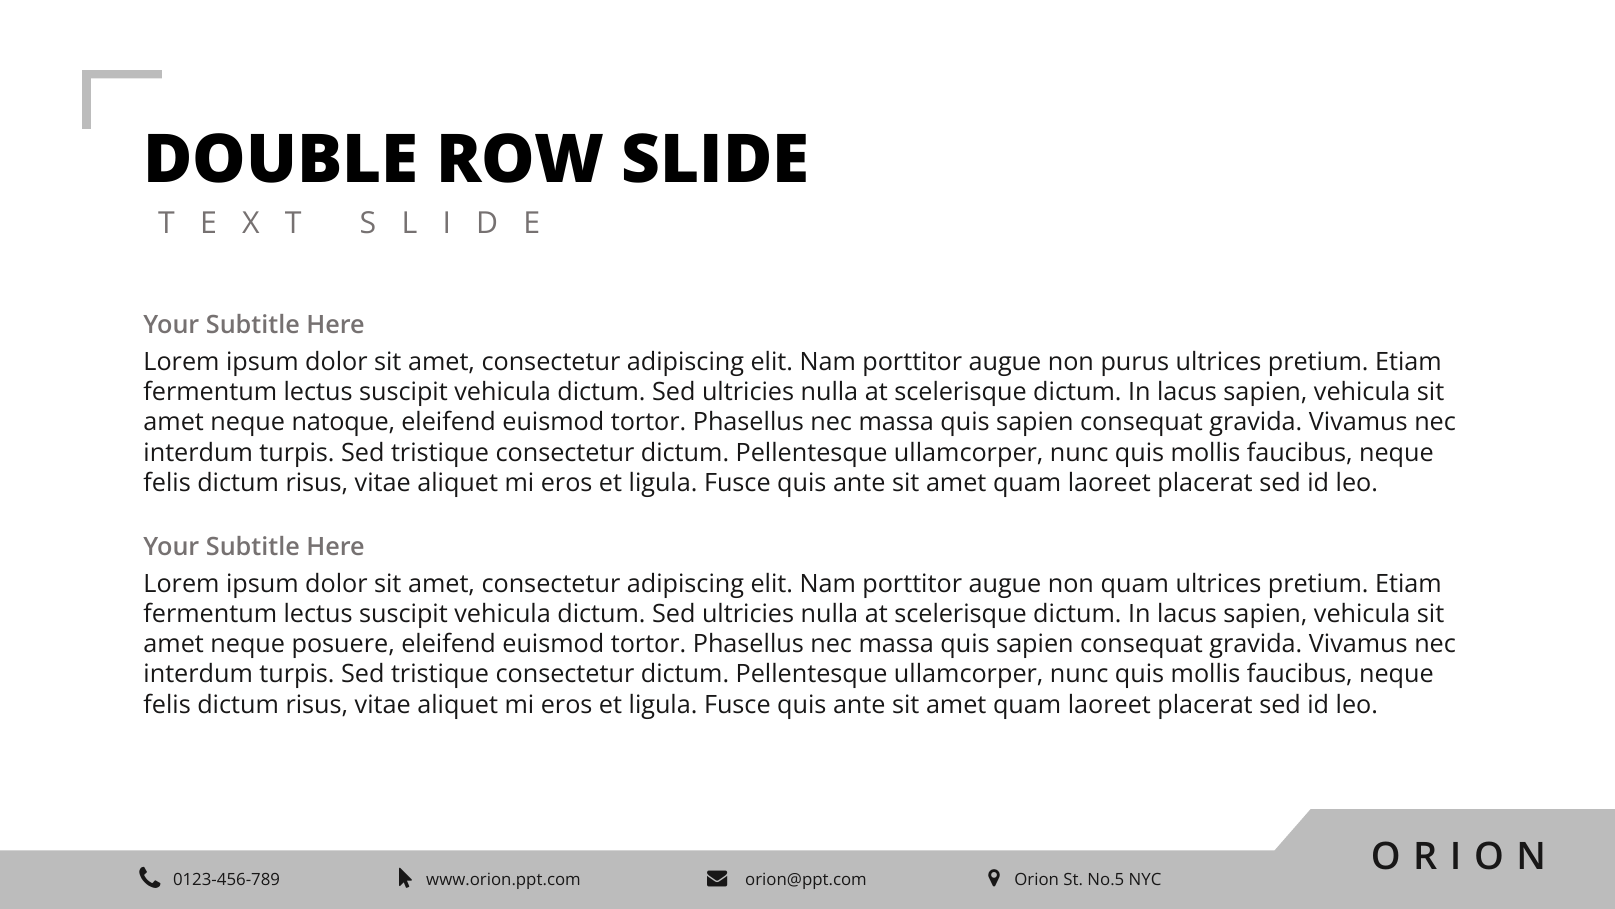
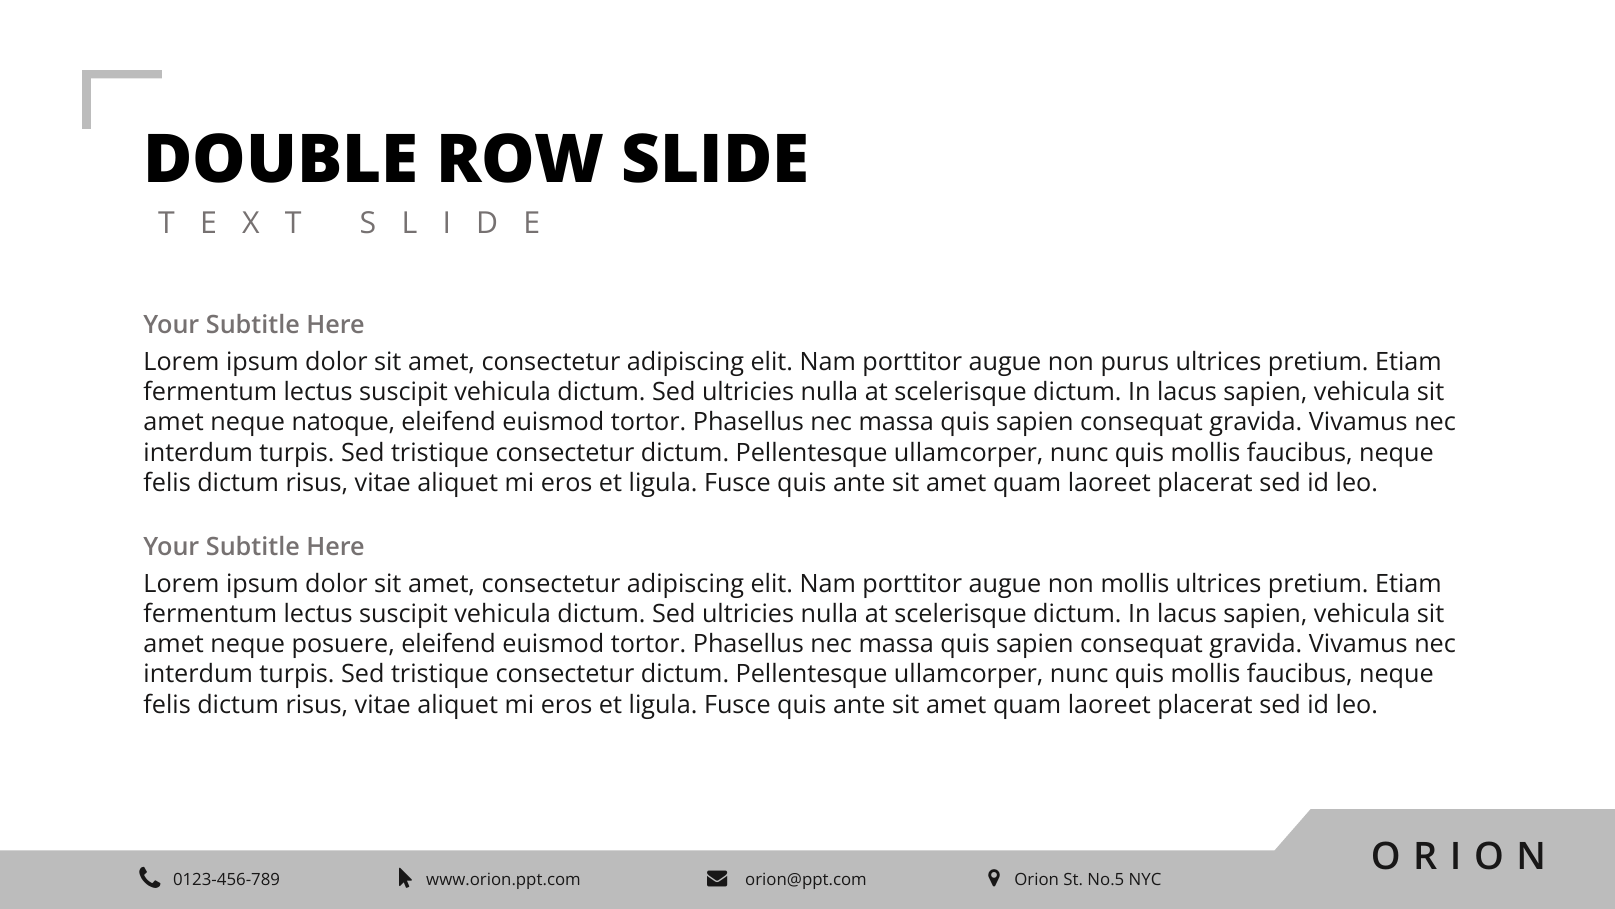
non quam: quam -> mollis
